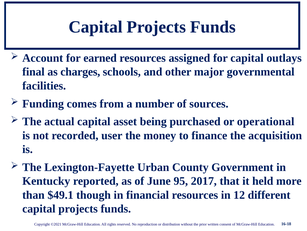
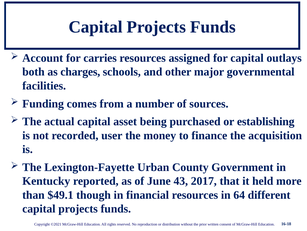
earned: earned -> carries
final: final -> both
operational: operational -> establishing
95: 95 -> 43
12: 12 -> 64
